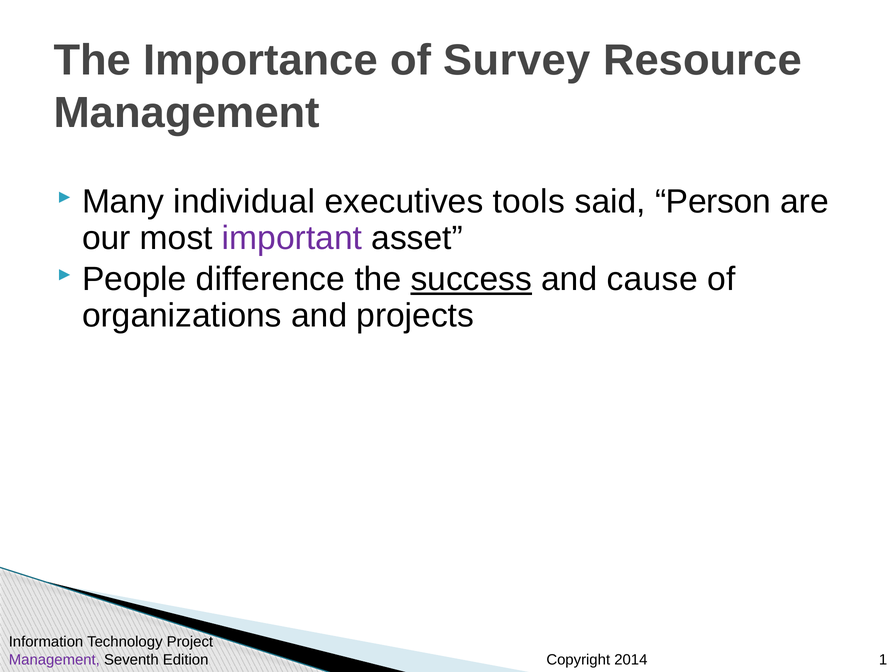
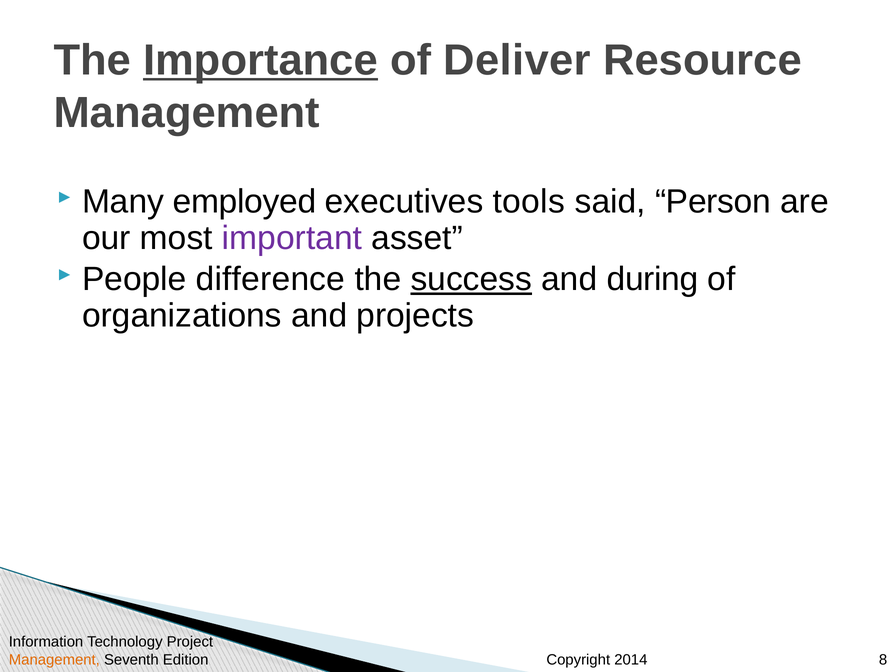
Importance underline: none -> present
Survey: Survey -> Deliver
individual: individual -> employed
cause: cause -> during
Management at (54, 660) colour: purple -> orange
1: 1 -> 8
